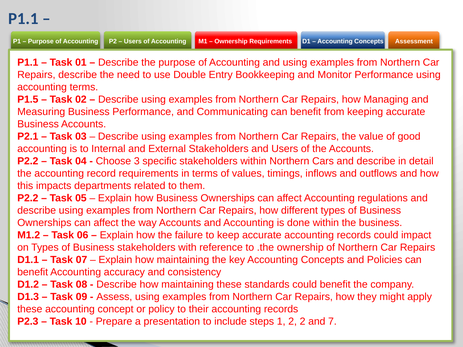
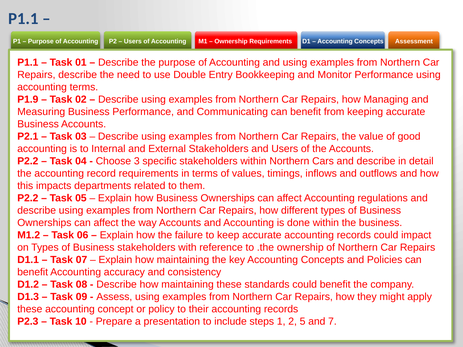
P1.5: P1.5 -> P1.9
2 2: 2 -> 5
